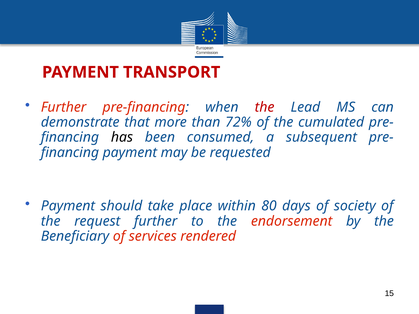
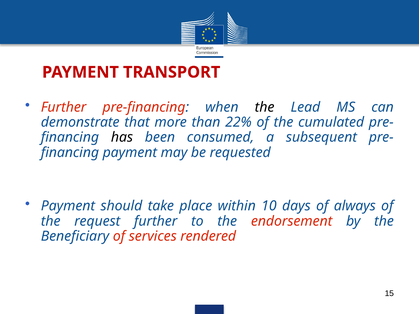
the at (265, 107) colour: red -> black
72%: 72% -> 22%
80: 80 -> 10
society: society -> always
